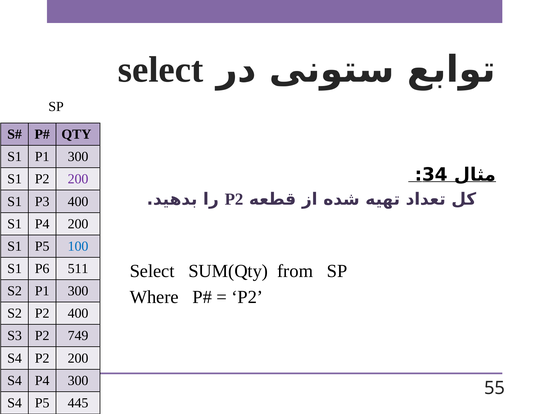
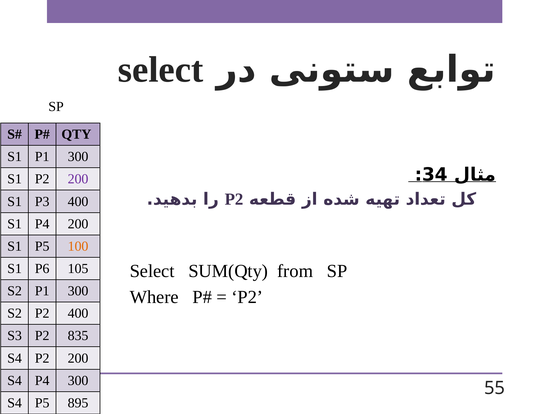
100 colour: blue -> orange
511: 511 -> 105
749: 749 -> 835
445: 445 -> 895
